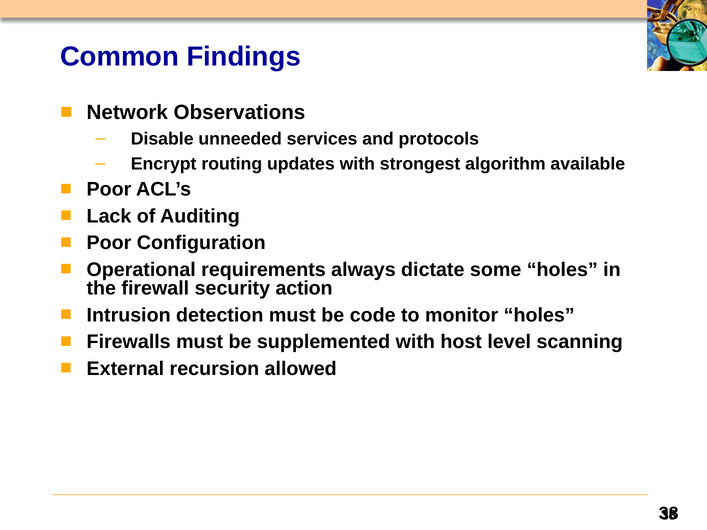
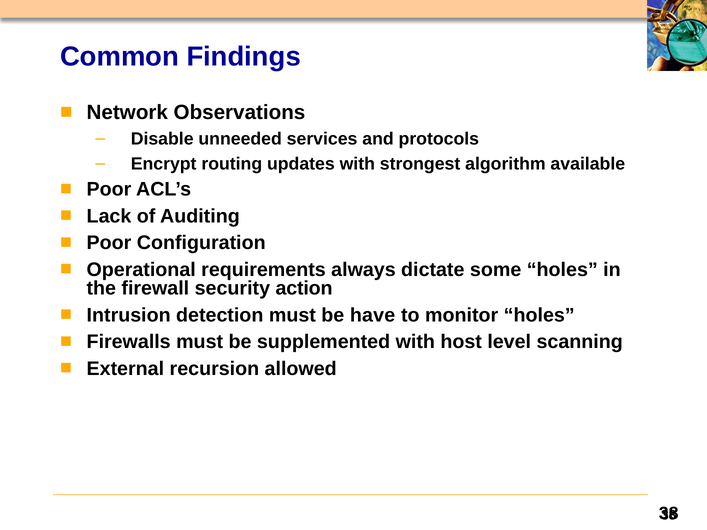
code: code -> have
